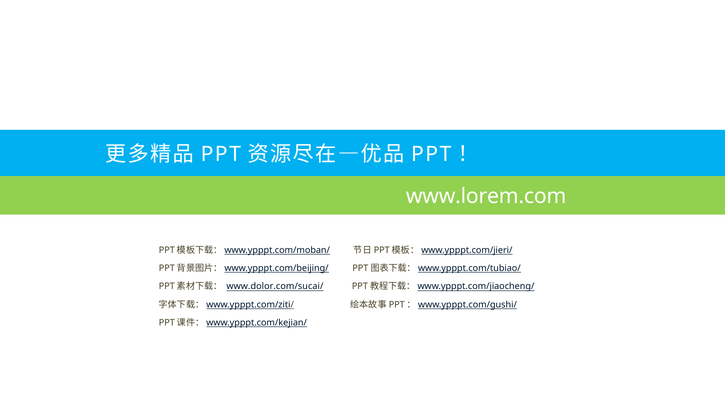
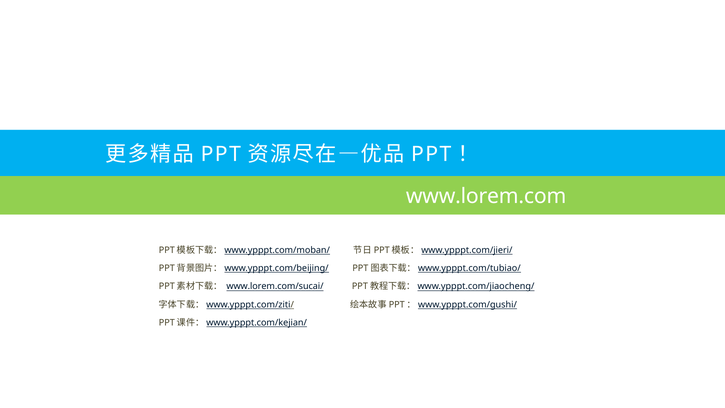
www.dolor.com/sucai/: www.dolor.com/sucai/ -> www.lorem.com/sucai/
